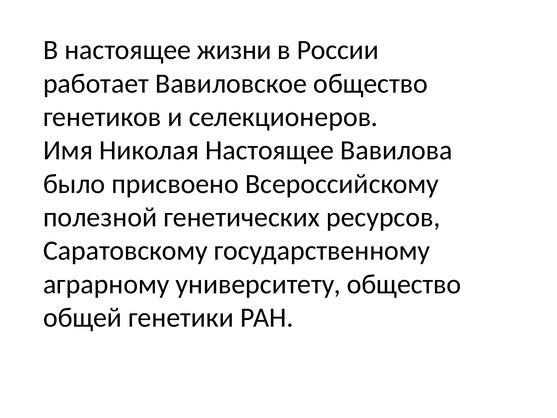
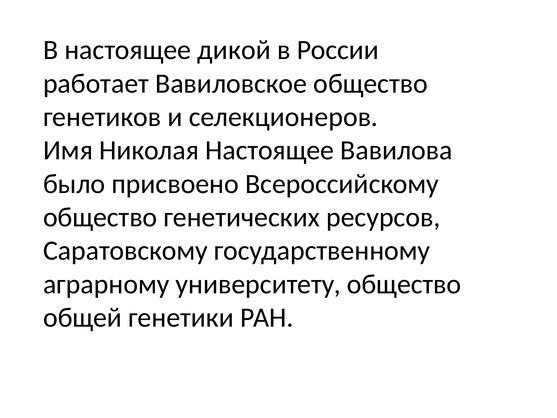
жизни: жизни -> дикой
полезной at (100, 217): полезной -> общество
